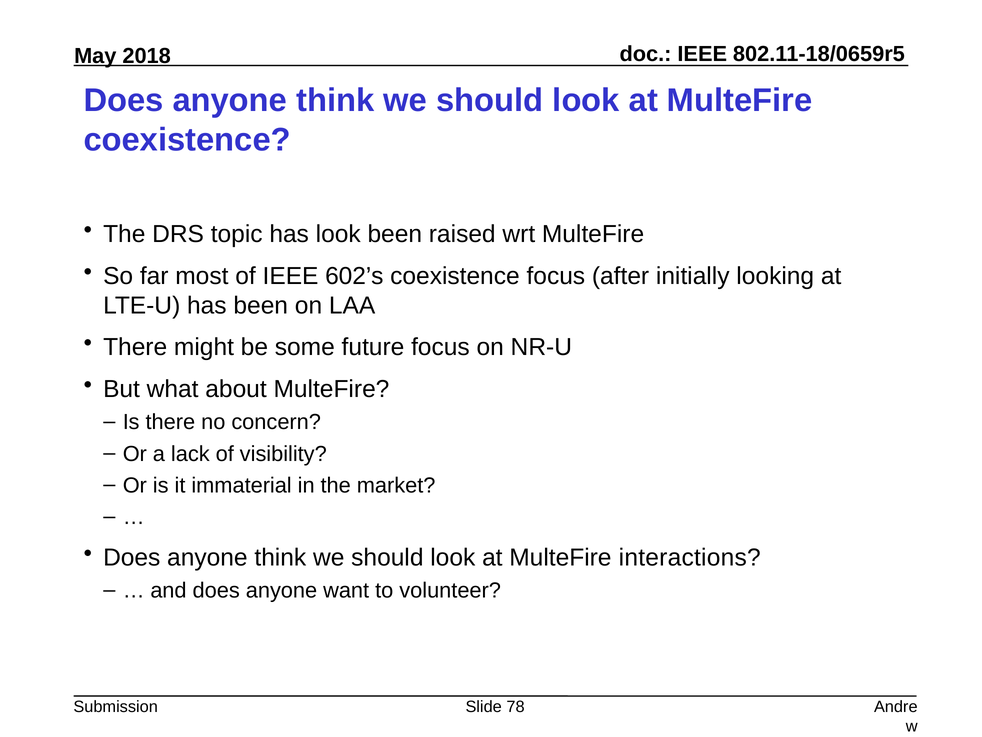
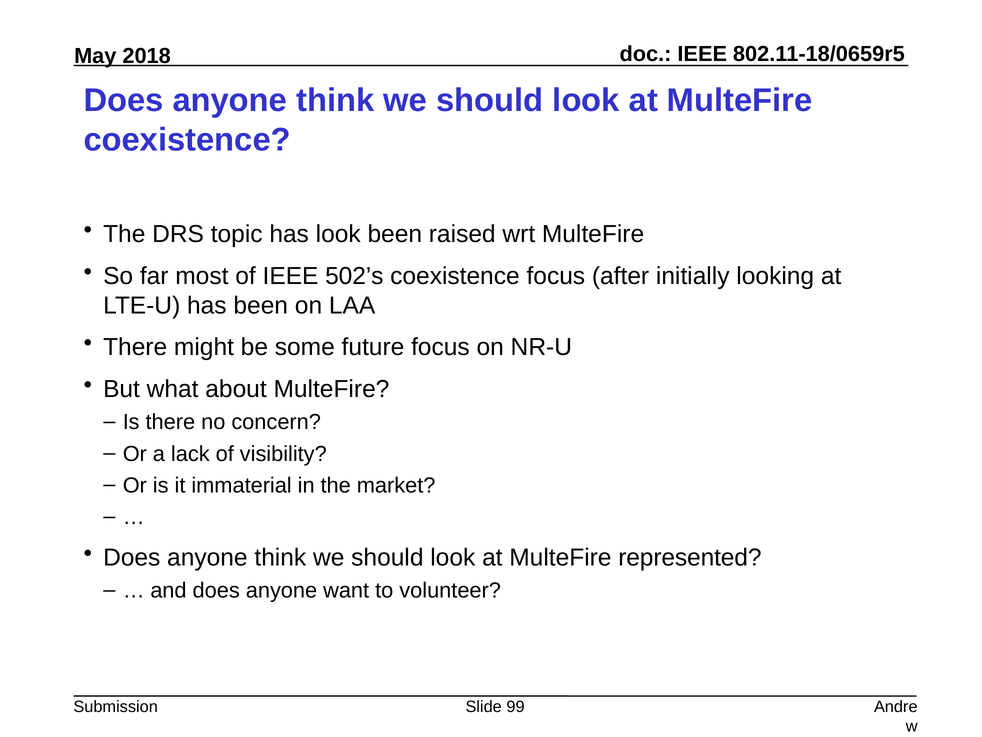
602’s: 602’s -> 502’s
interactions: interactions -> represented
78: 78 -> 99
